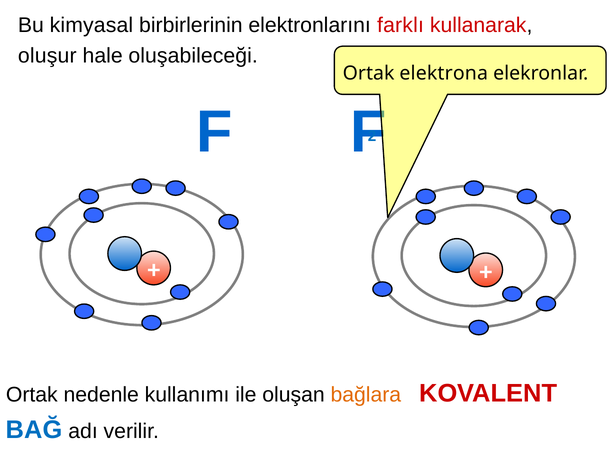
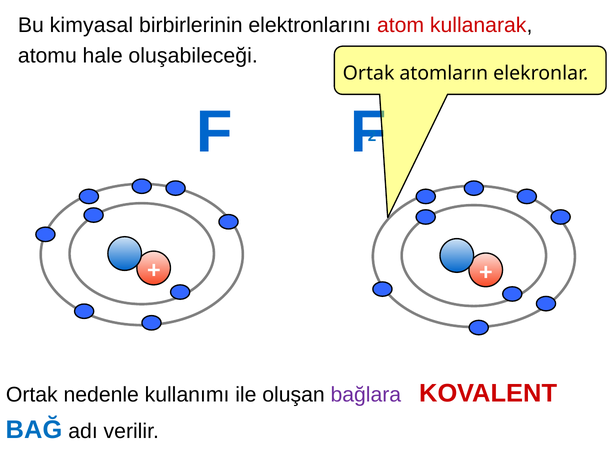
farklı: farklı -> atom
oluşur: oluşur -> atomu
elektrona: elektrona -> atomların
bağlara colour: orange -> purple
